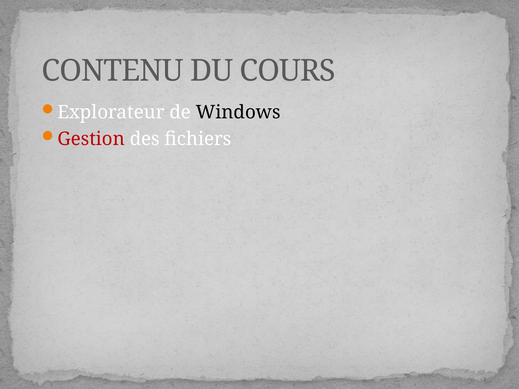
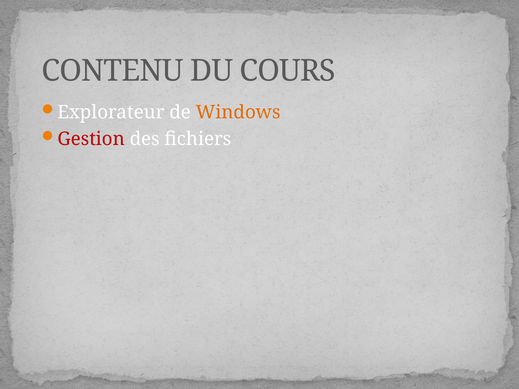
Windows colour: black -> orange
